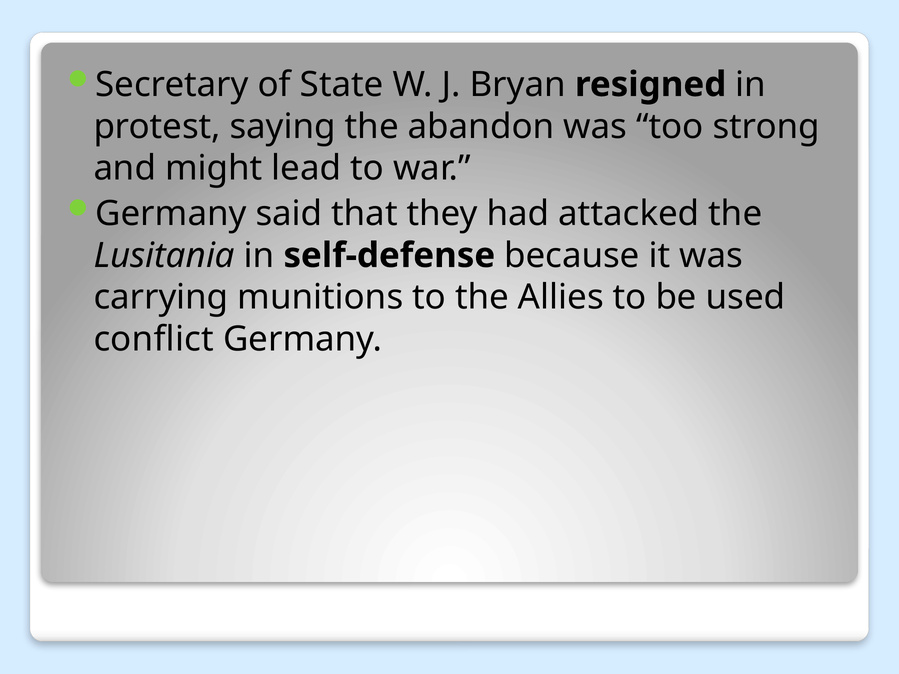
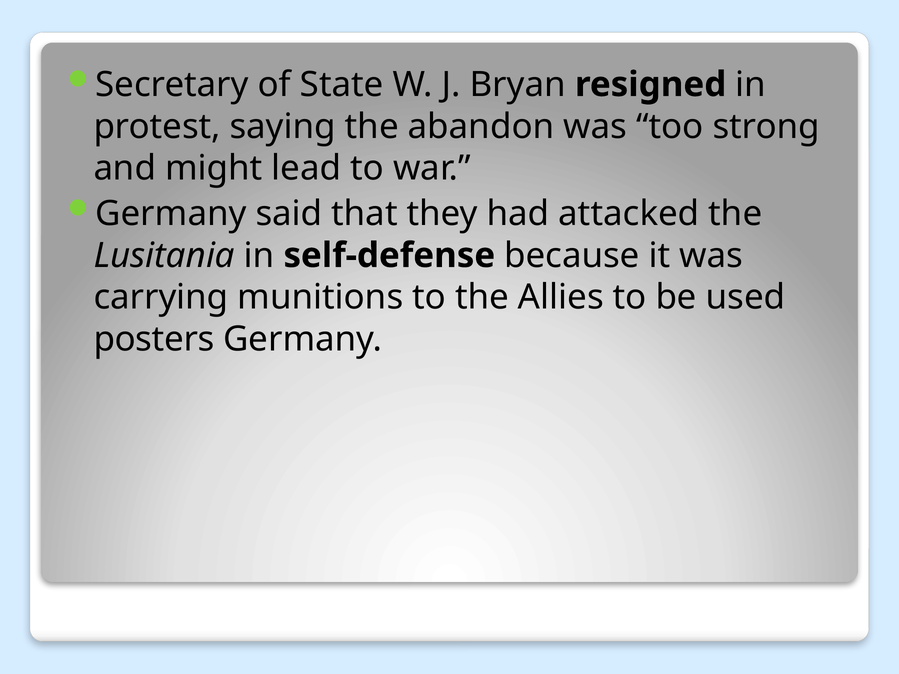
conflict: conflict -> posters
